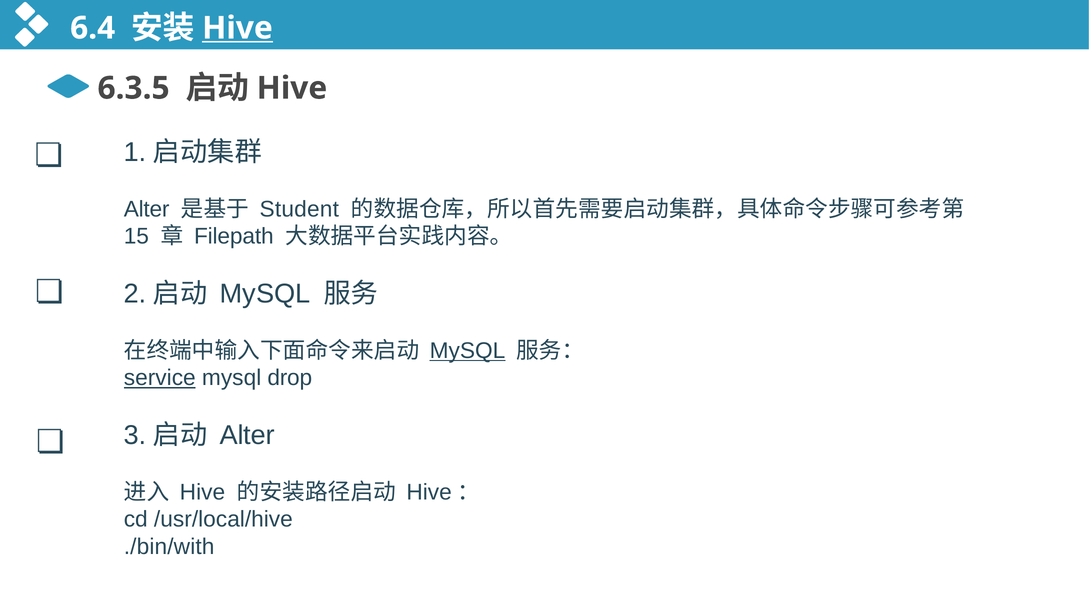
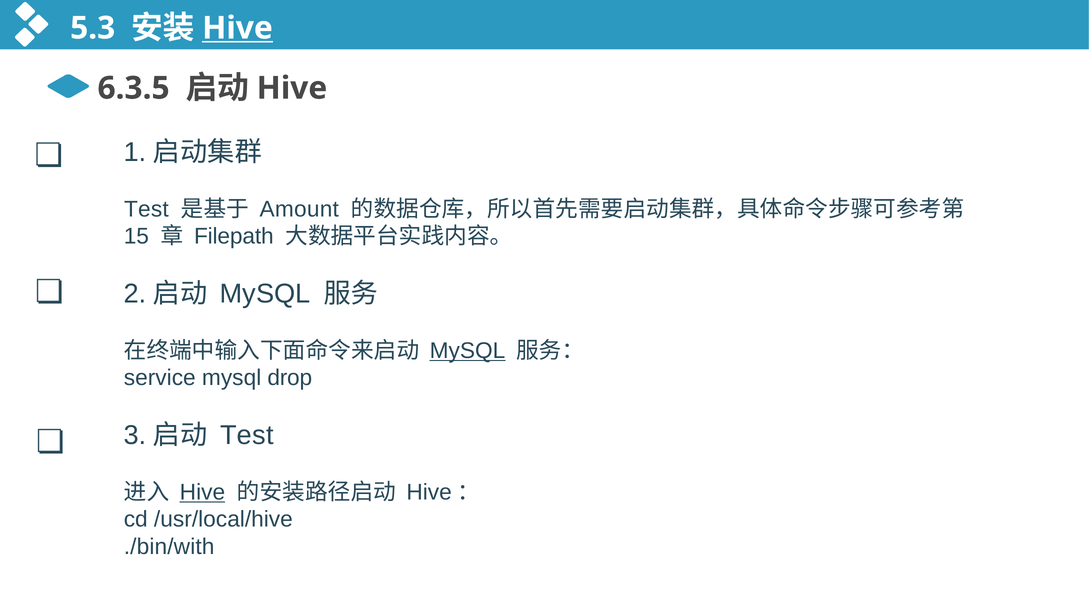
6.4: 6.4 -> 5.3
Alter at (147, 209): Alter -> Test
Student: Student -> Amount
service underline: present -> none
Alter at (247, 436): Alter -> Test
Hive at (202, 492) underline: none -> present
